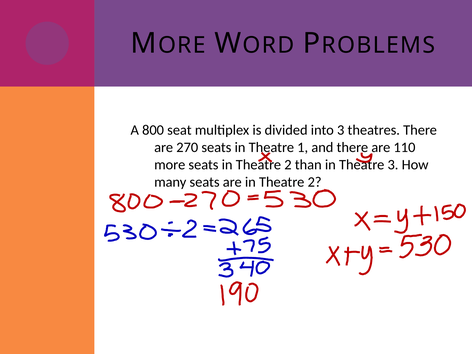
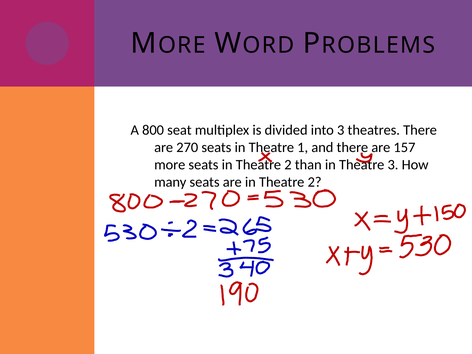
110: 110 -> 157
